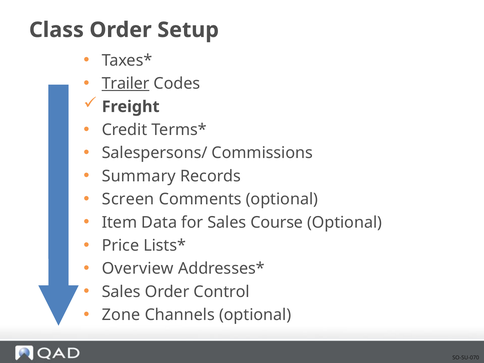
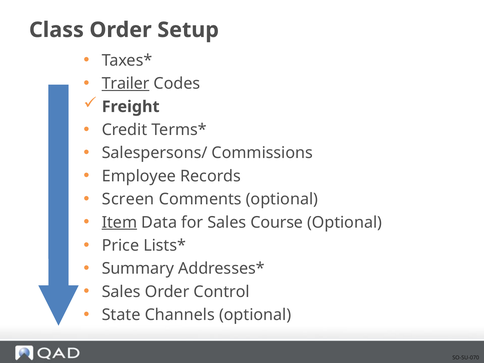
Summary: Summary -> Employee
Item underline: none -> present
Overview: Overview -> Summary
Zone: Zone -> State
